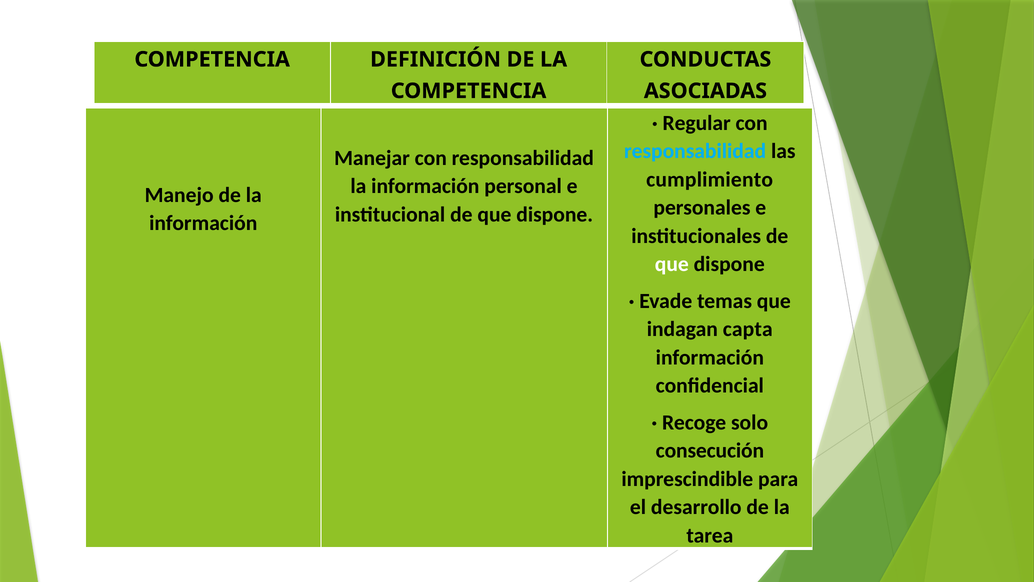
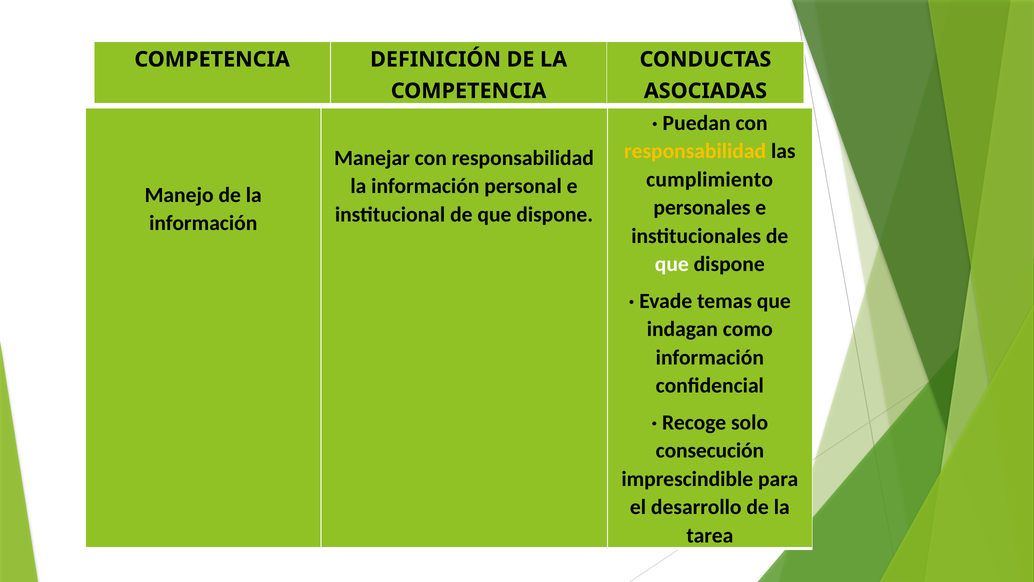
Regular: Regular -> Puedan
responsabilidad at (695, 151) colour: light blue -> yellow
capta: capta -> como
